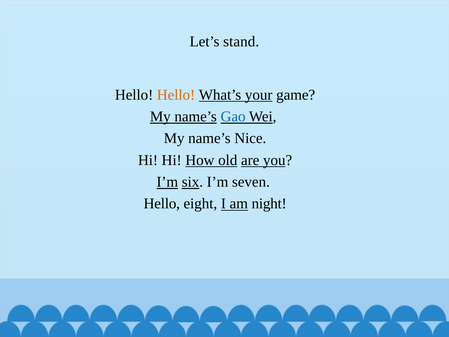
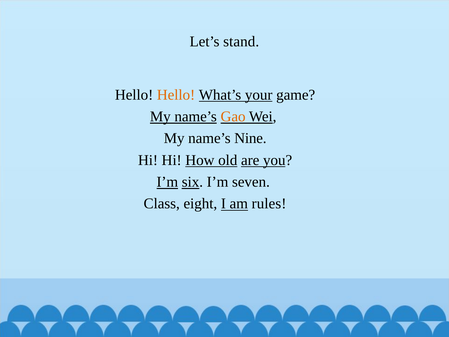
Gao colour: blue -> orange
Nice: Nice -> Nine
Hello at (162, 204): Hello -> Class
night: night -> rules
